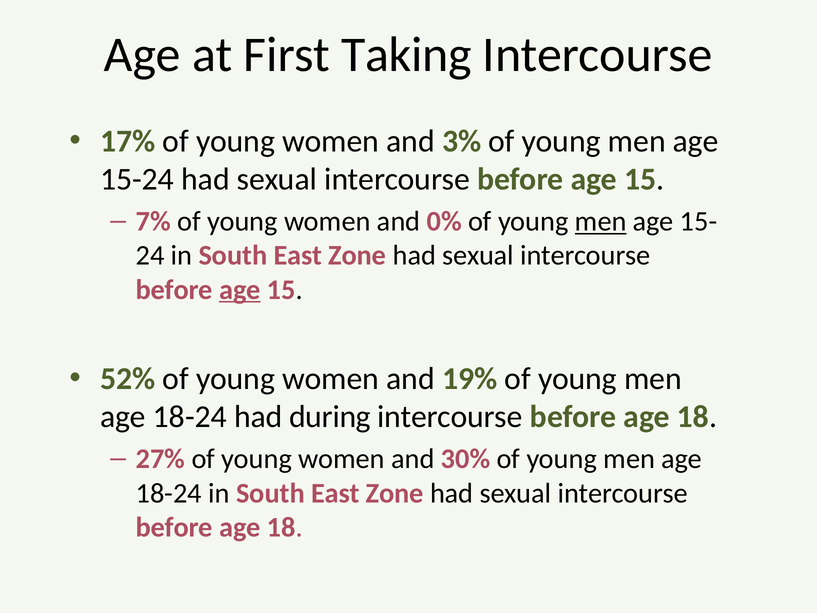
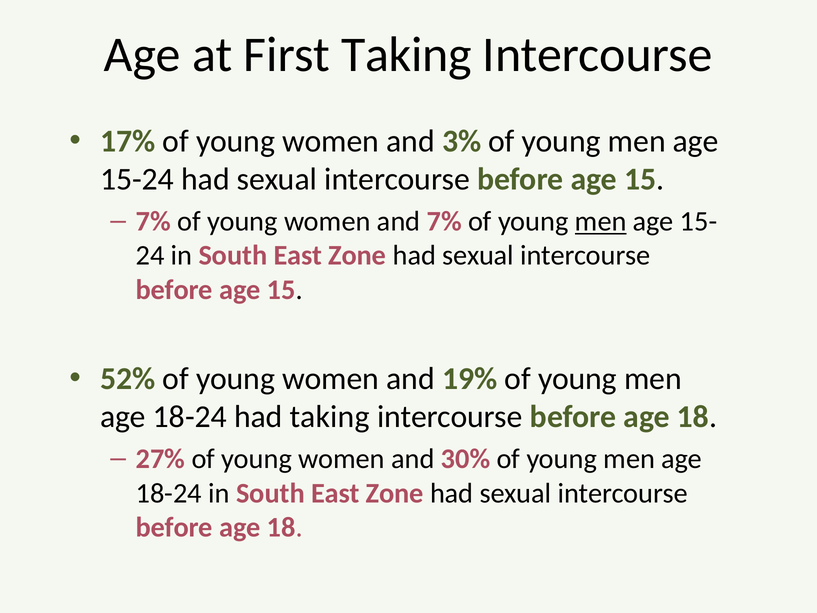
and 0%: 0% -> 7%
age at (240, 290) underline: present -> none
had during: during -> taking
